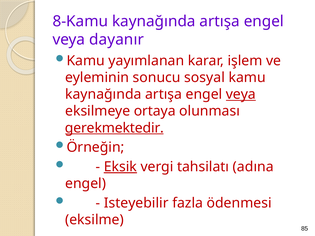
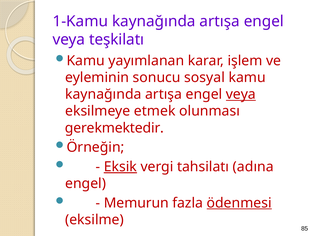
8-Kamu: 8-Kamu -> 1-Kamu
dayanır: dayanır -> teşkilatı
ortaya: ortaya -> etmek
gerekmektedir underline: present -> none
Isteyebilir: Isteyebilir -> Memurun
ödenmesi underline: none -> present
